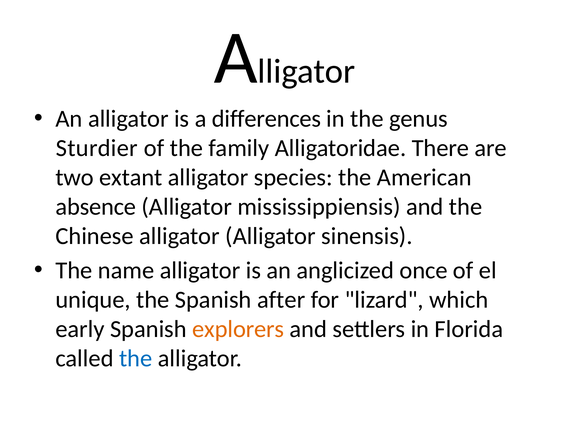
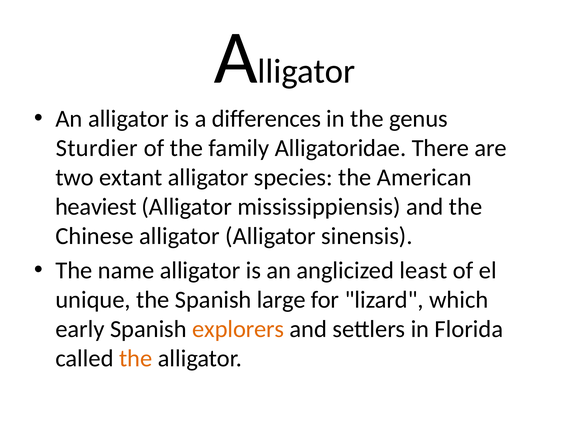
absence: absence -> heaviest
once: once -> least
after: after -> large
the at (136, 359) colour: blue -> orange
